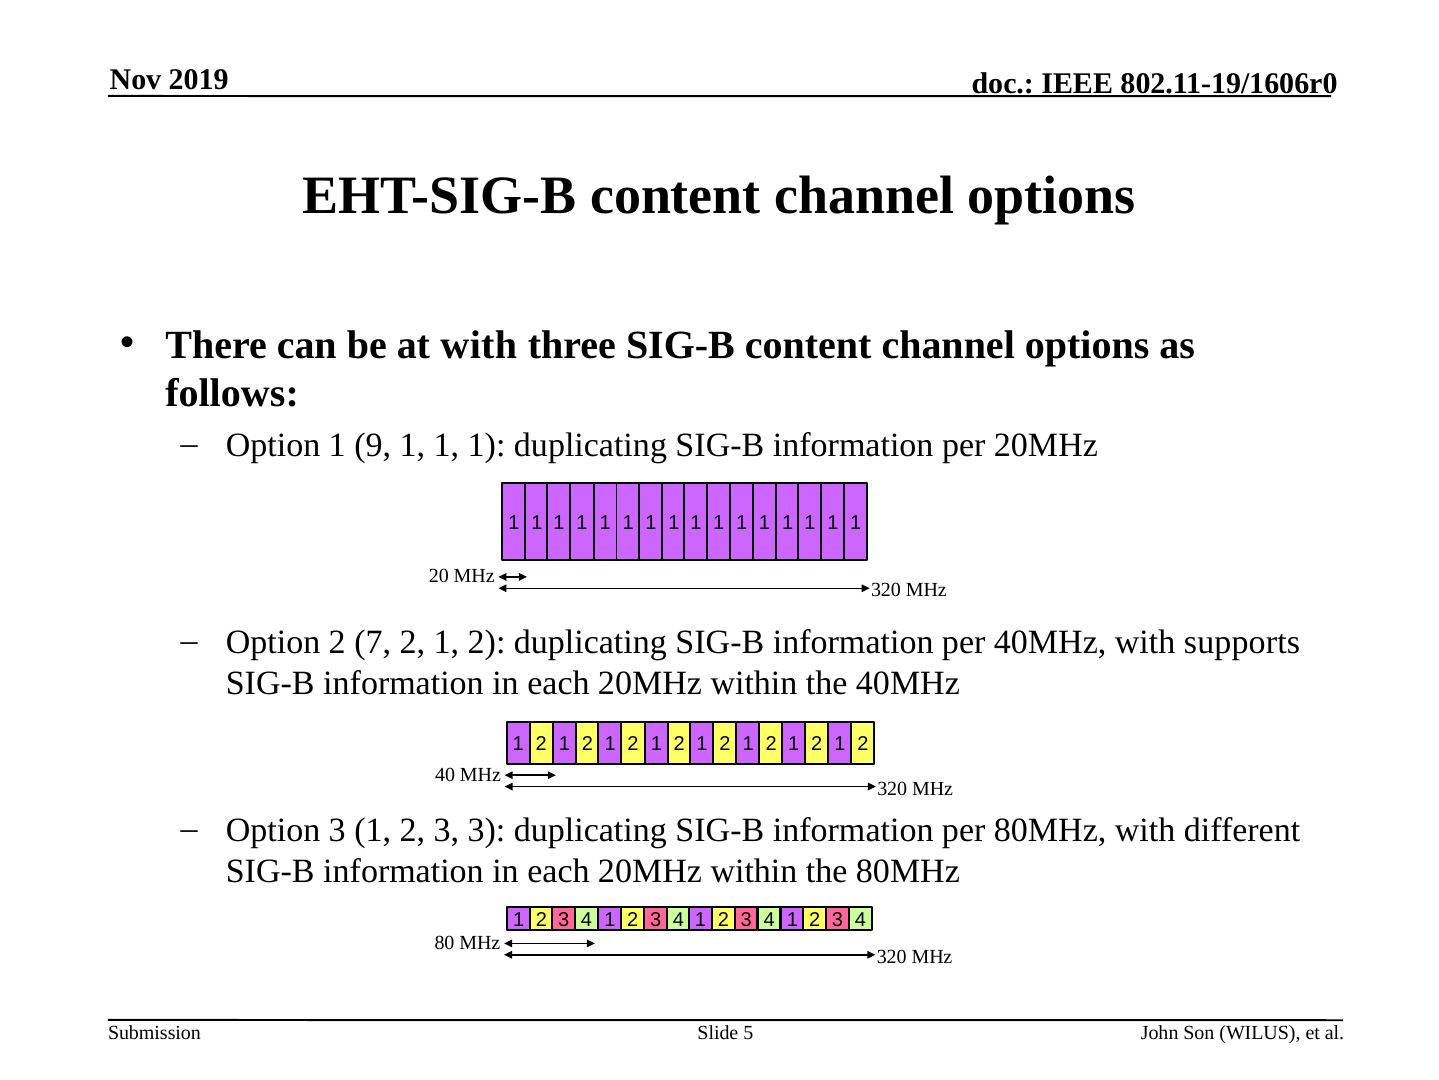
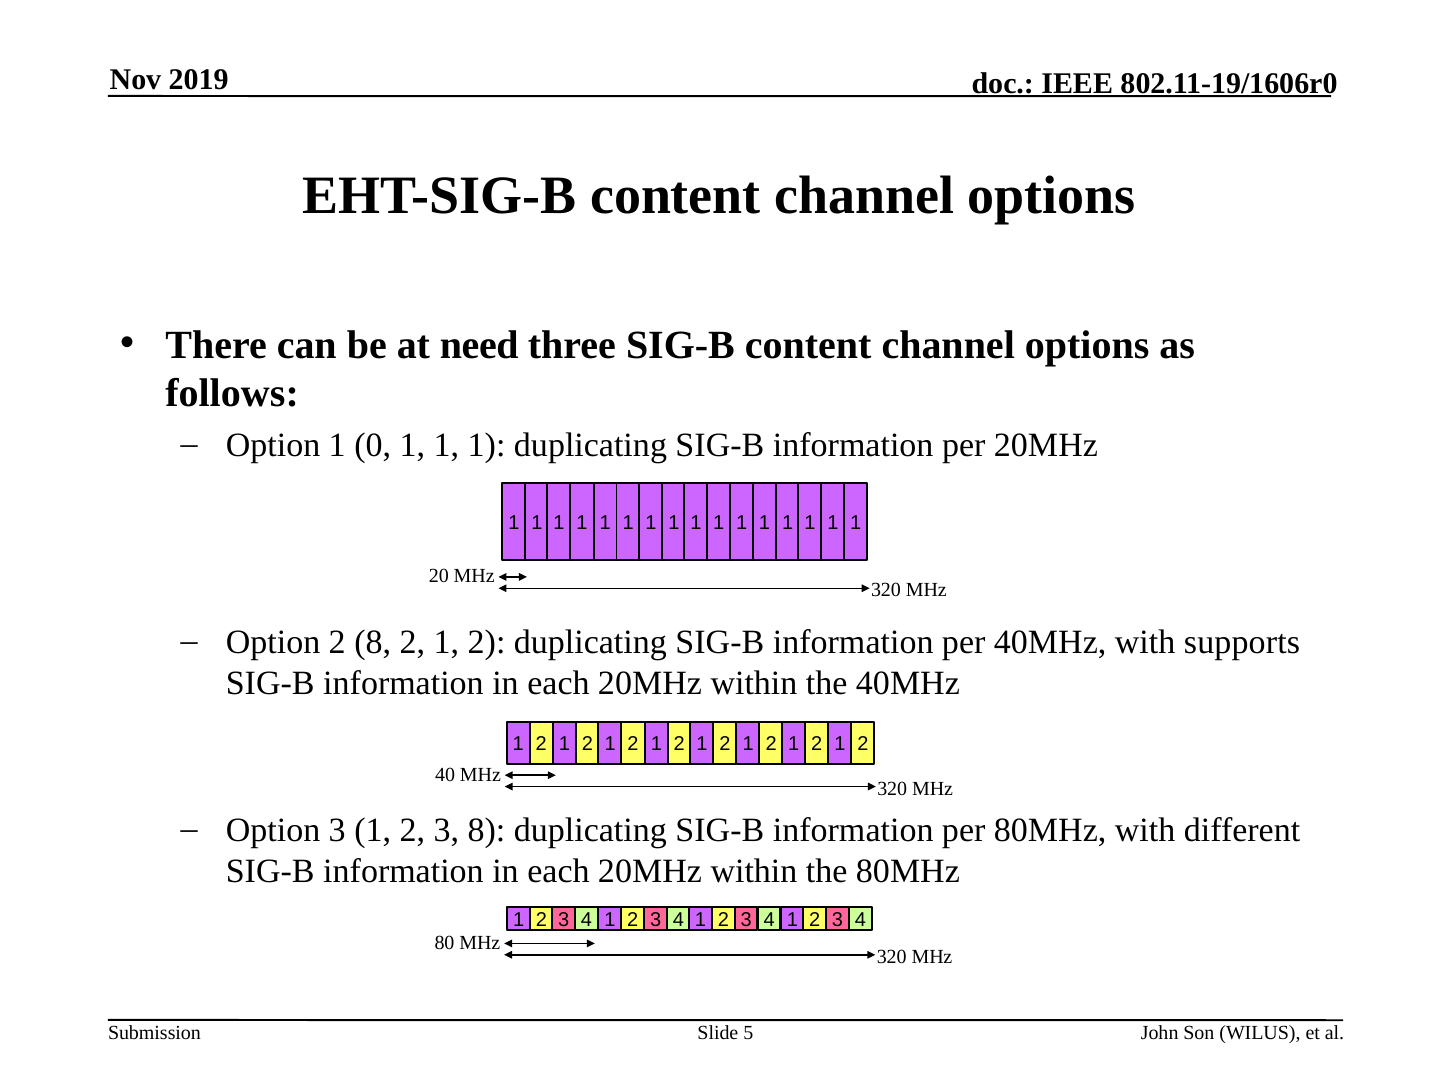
at with: with -> need
9: 9 -> 0
2 7: 7 -> 8
3 3: 3 -> 8
